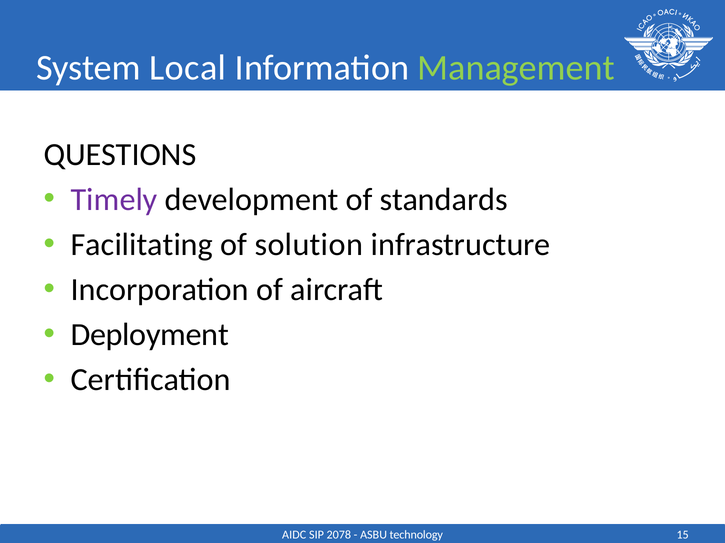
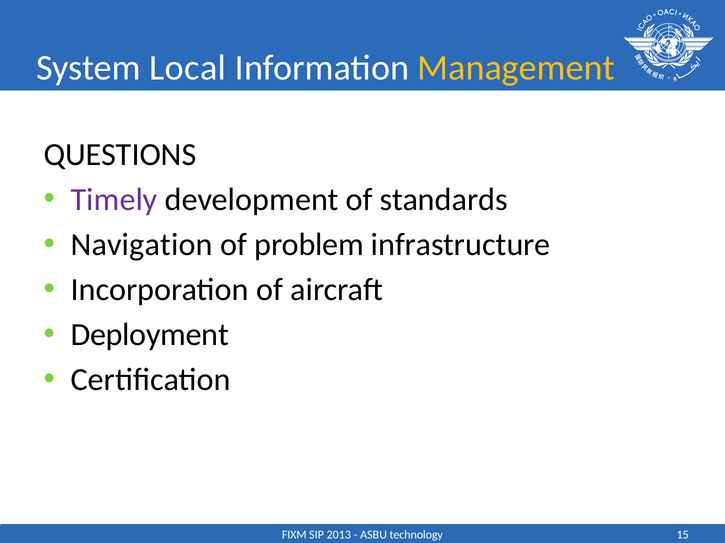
Management colour: light green -> yellow
Facilitating: Facilitating -> Navigation
solution: solution -> problem
AIDC: AIDC -> FIXM
2078: 2078 -> 2013
